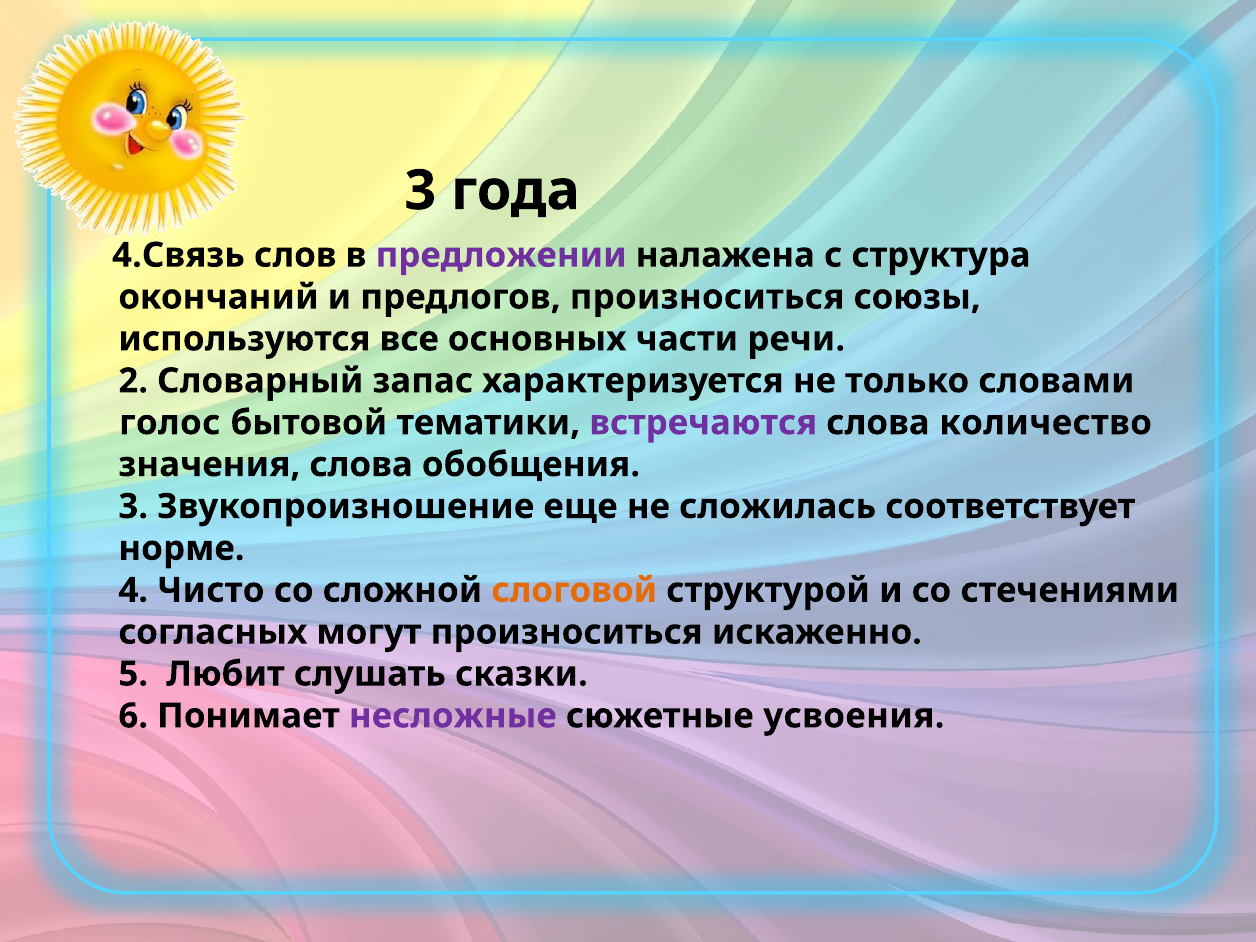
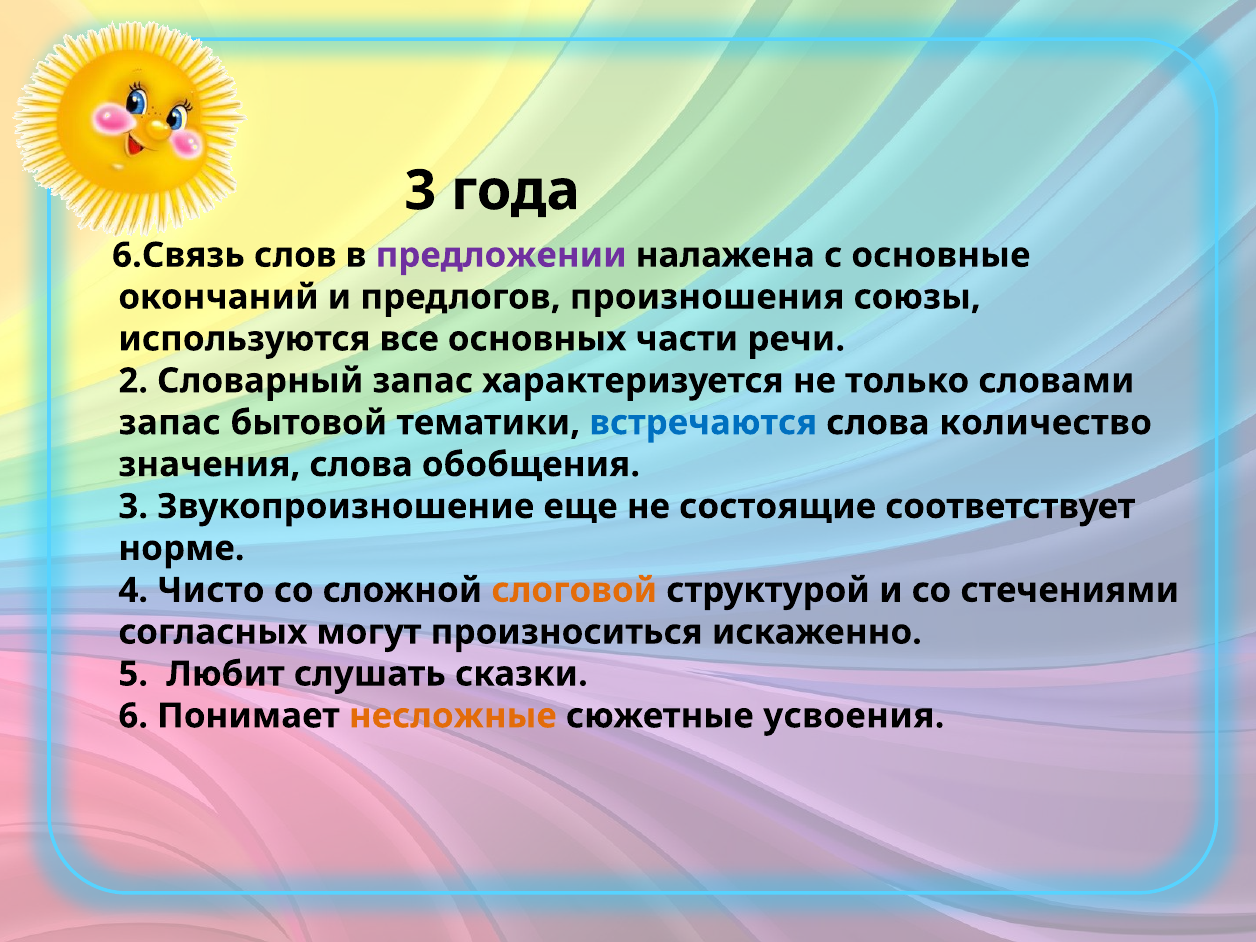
4.Связь: 4.Связь -> 6.Связь
структура: структура -> основные
предлогов произноситься: произноситься -> произношения
голос at (170, 423): голос -> запас
встречаются colour: purple -> blue
сложилась: сложилась -> состоящие
несложные colour: purple -> orange
